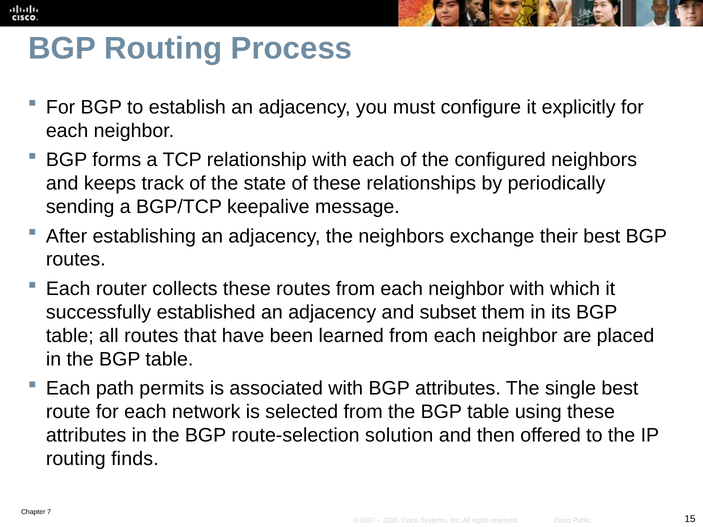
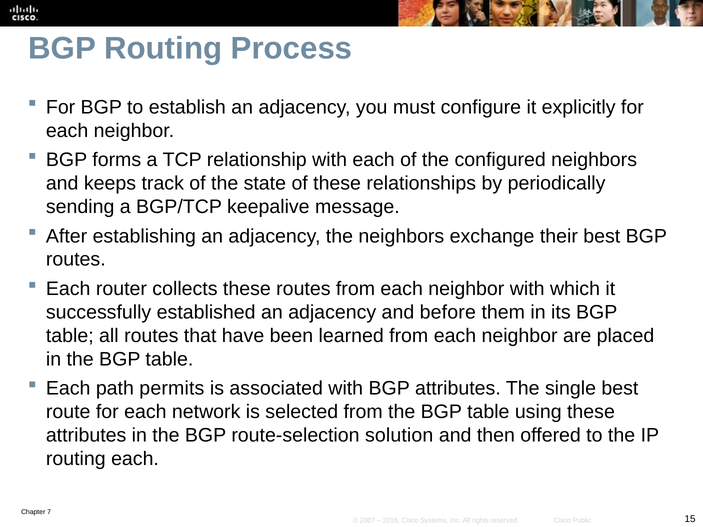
subset: subset -> before
routing finds: finds -> each
